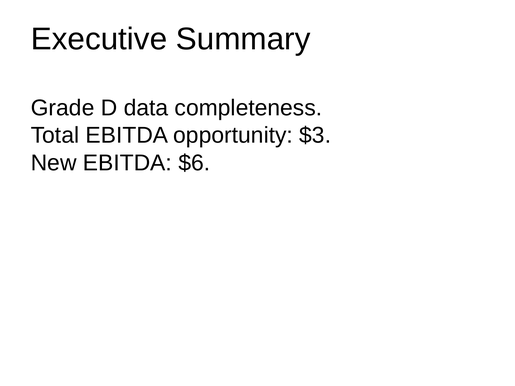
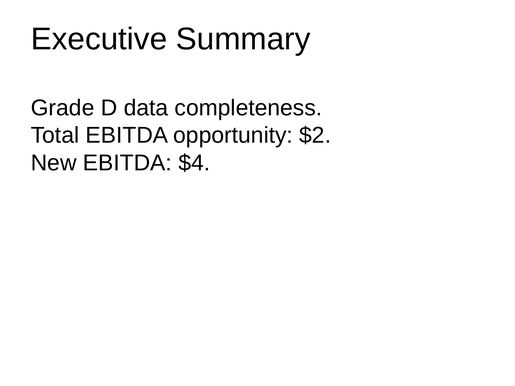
$3: $3 -> $2
$6: $6 -> $4
